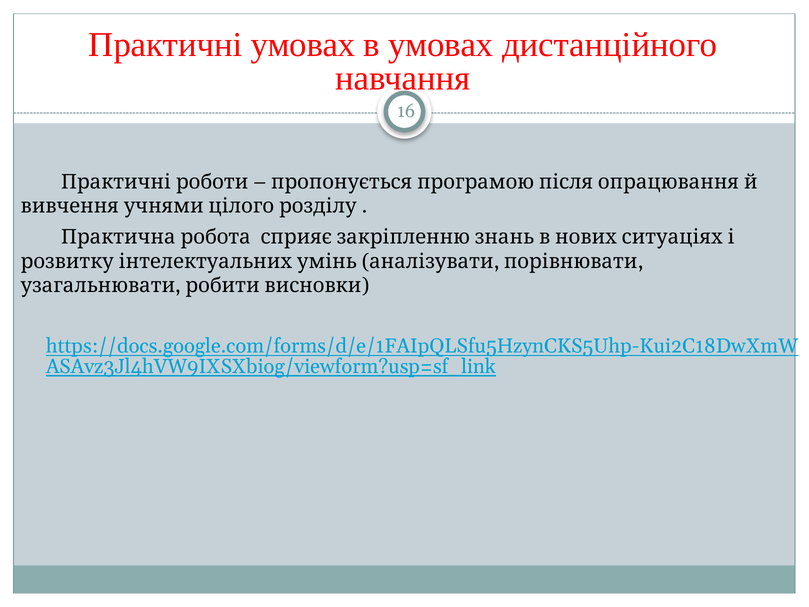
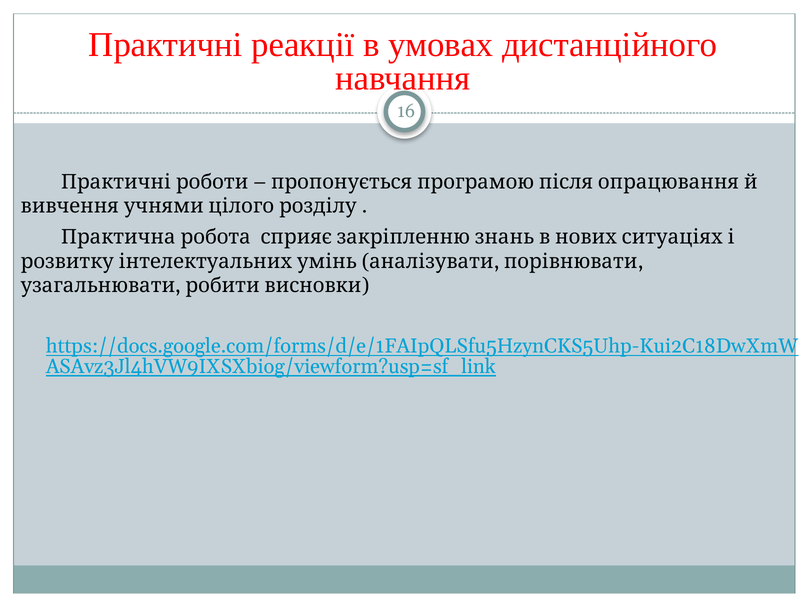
Практичні умовах: умовах -> реакції
